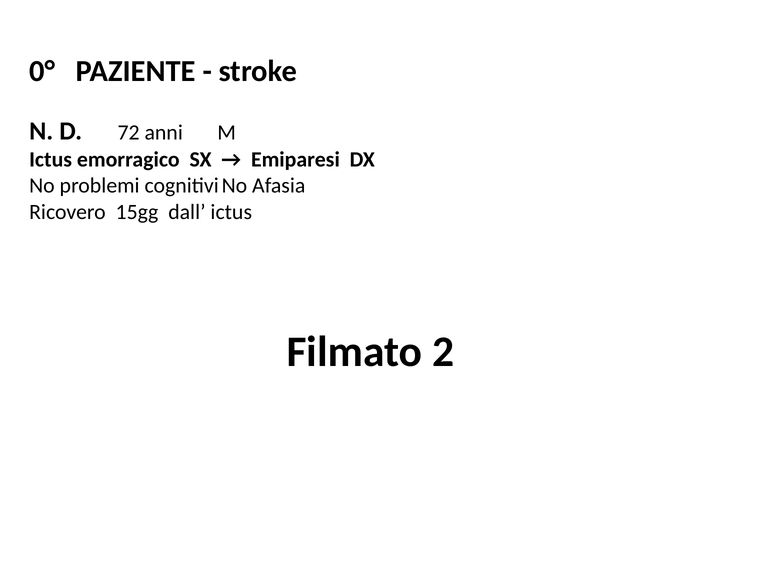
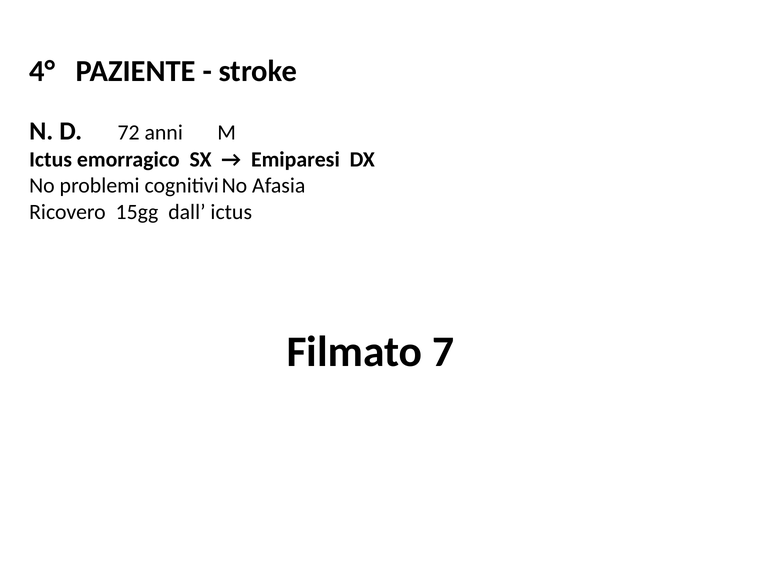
0°: 0° -> 4°
2: 2 -> 7
